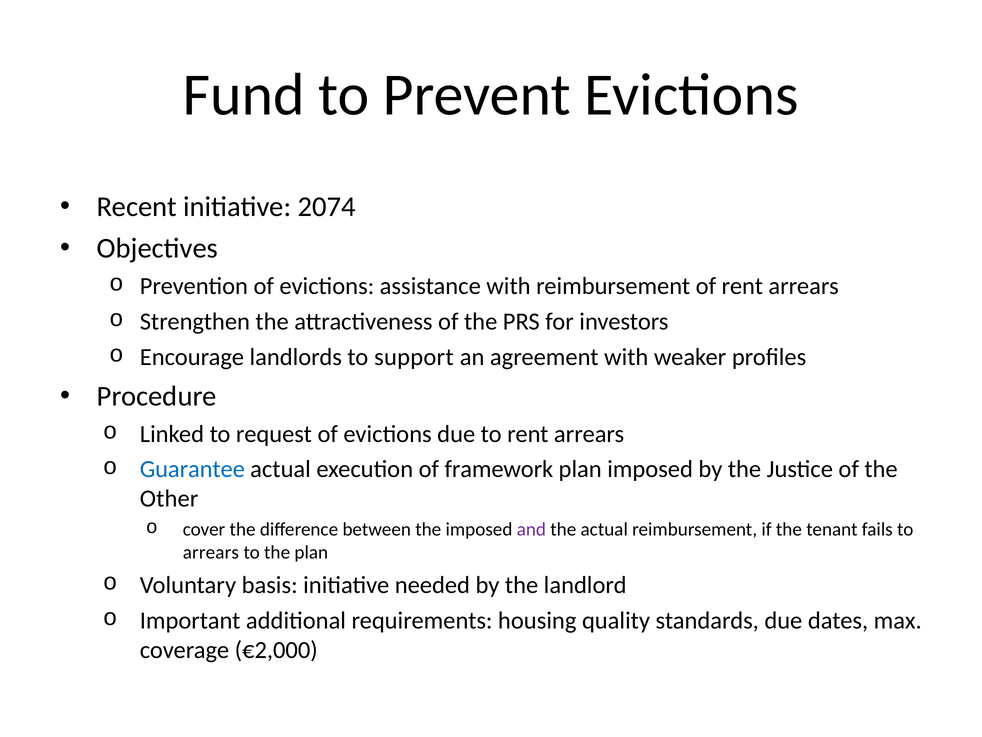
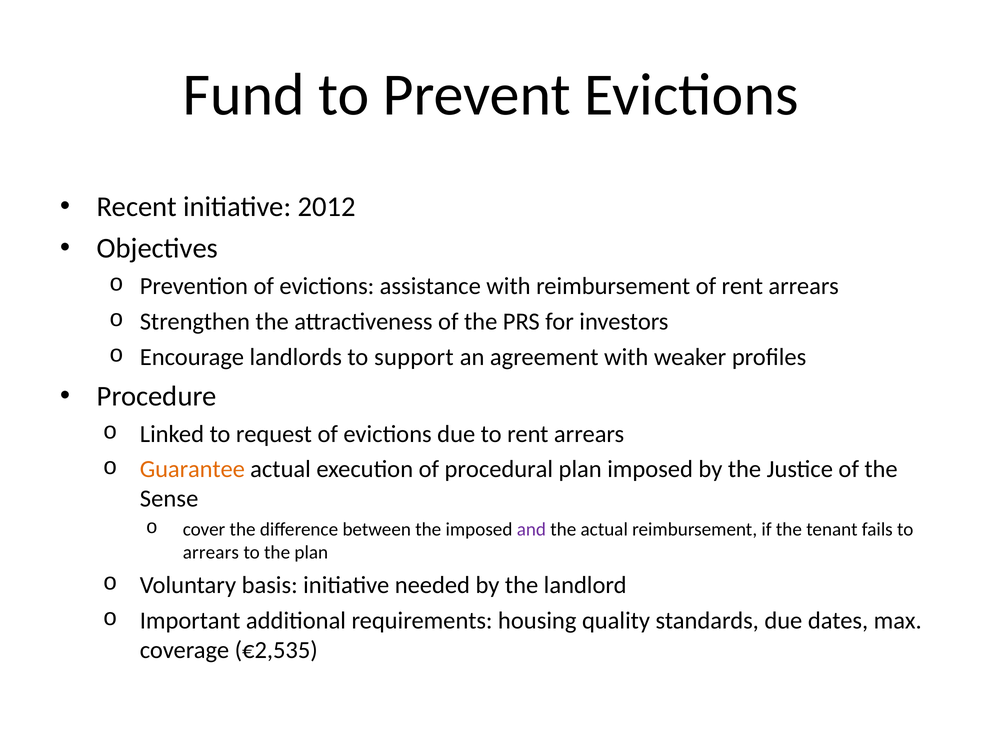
2074: 2074 -> 2012
Guarantee colour: blue -> orange
framework: framework -> procedural
Other: Other -> Sense
€2,000: €2,000 -> €2,535
